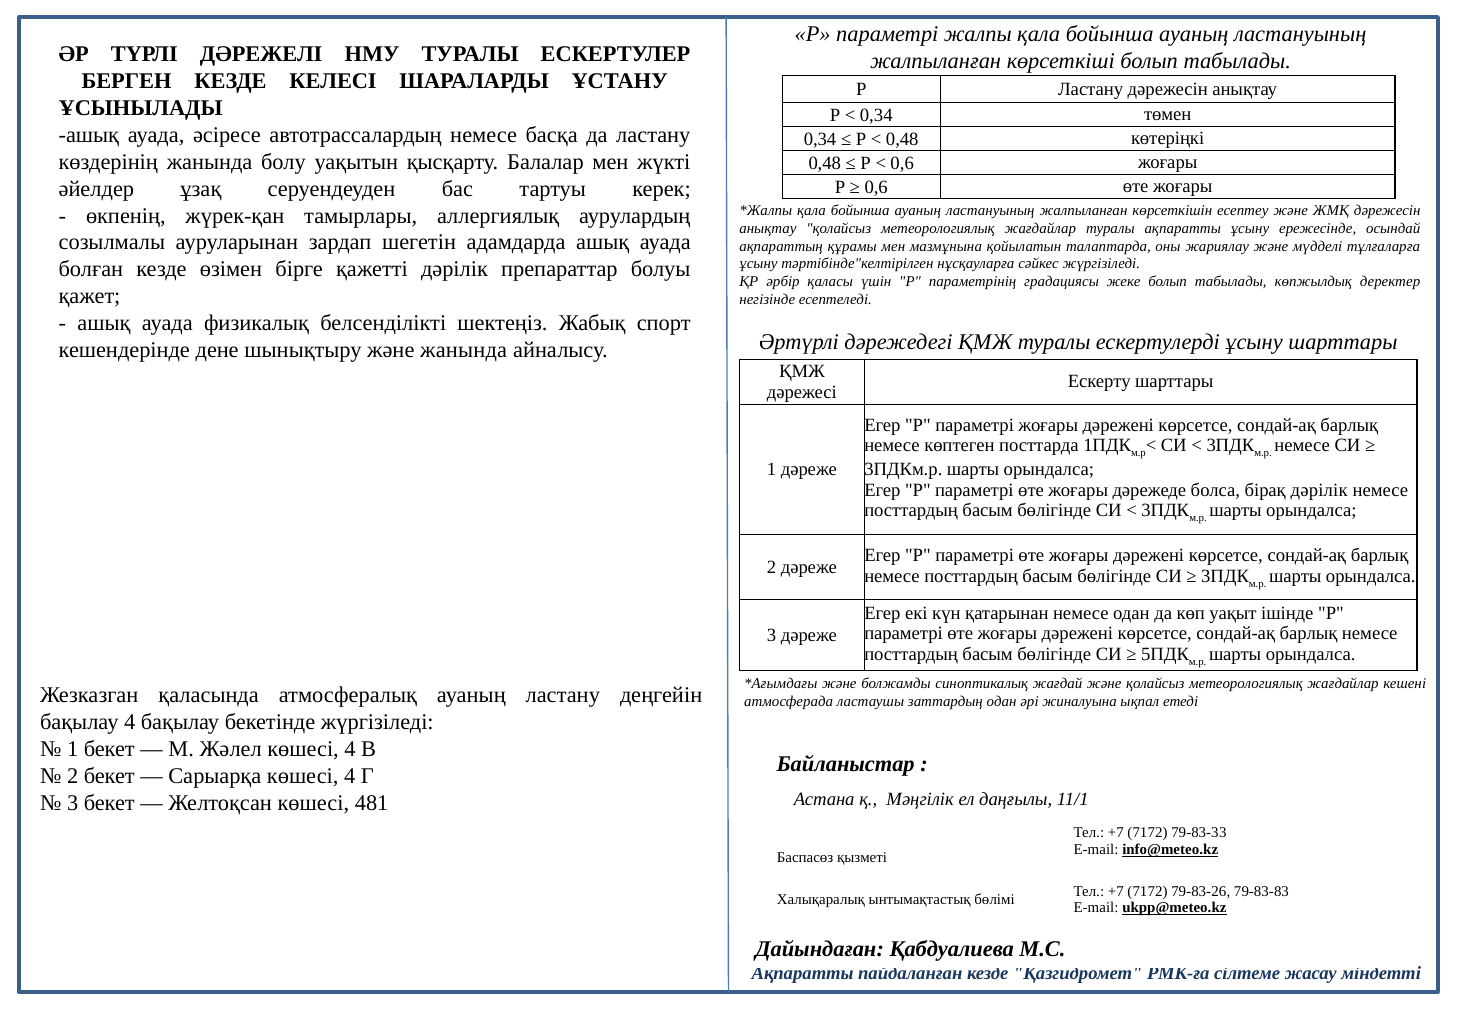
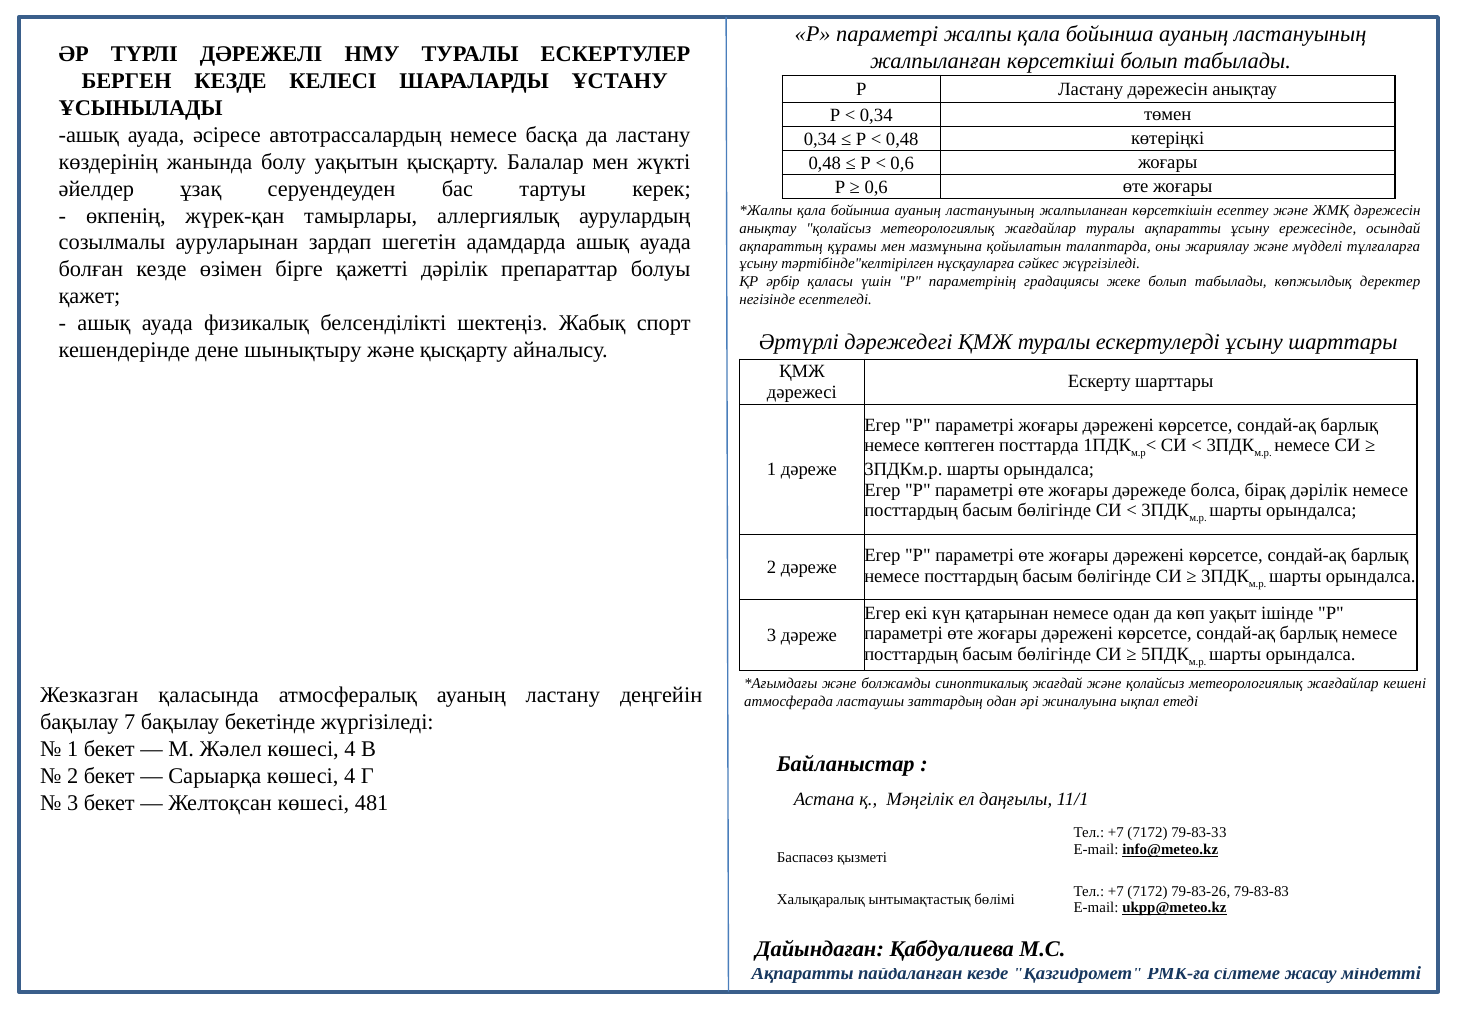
және жанында: жанында -> қысқарту
бақылау 4: 4 -> 7
